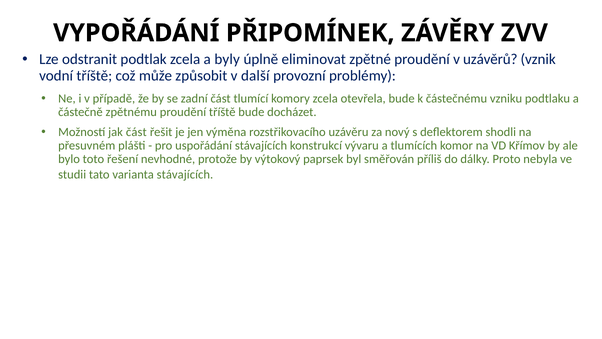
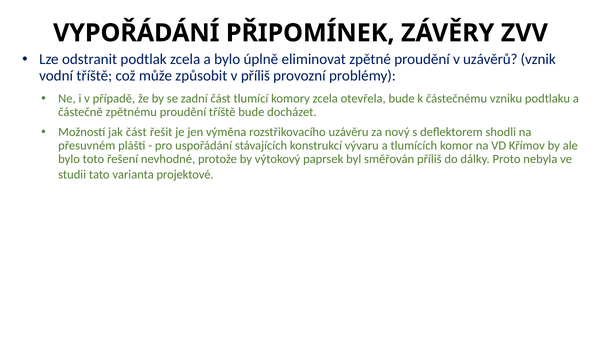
a byly: byly -> bylo
v další: další -> příliš
varianta stávajících: stávajících -> projektové
